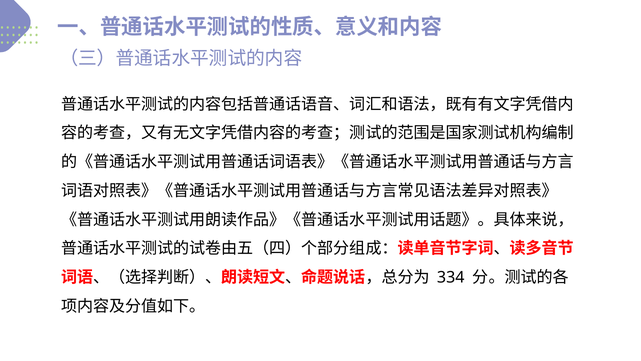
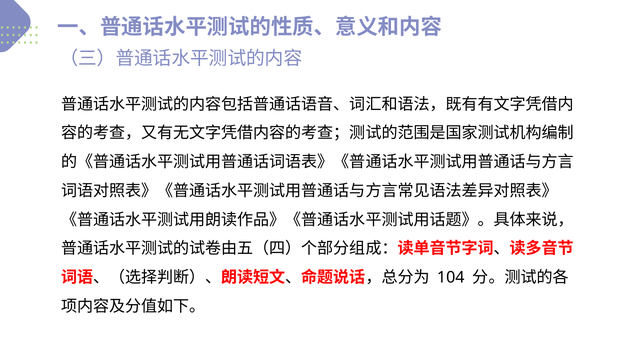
334: 334 -> 104
